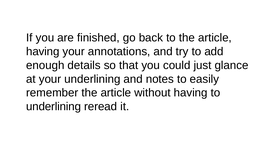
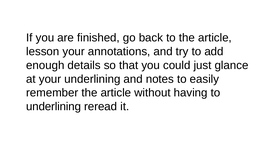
having at (43, 51): having -> lesson
